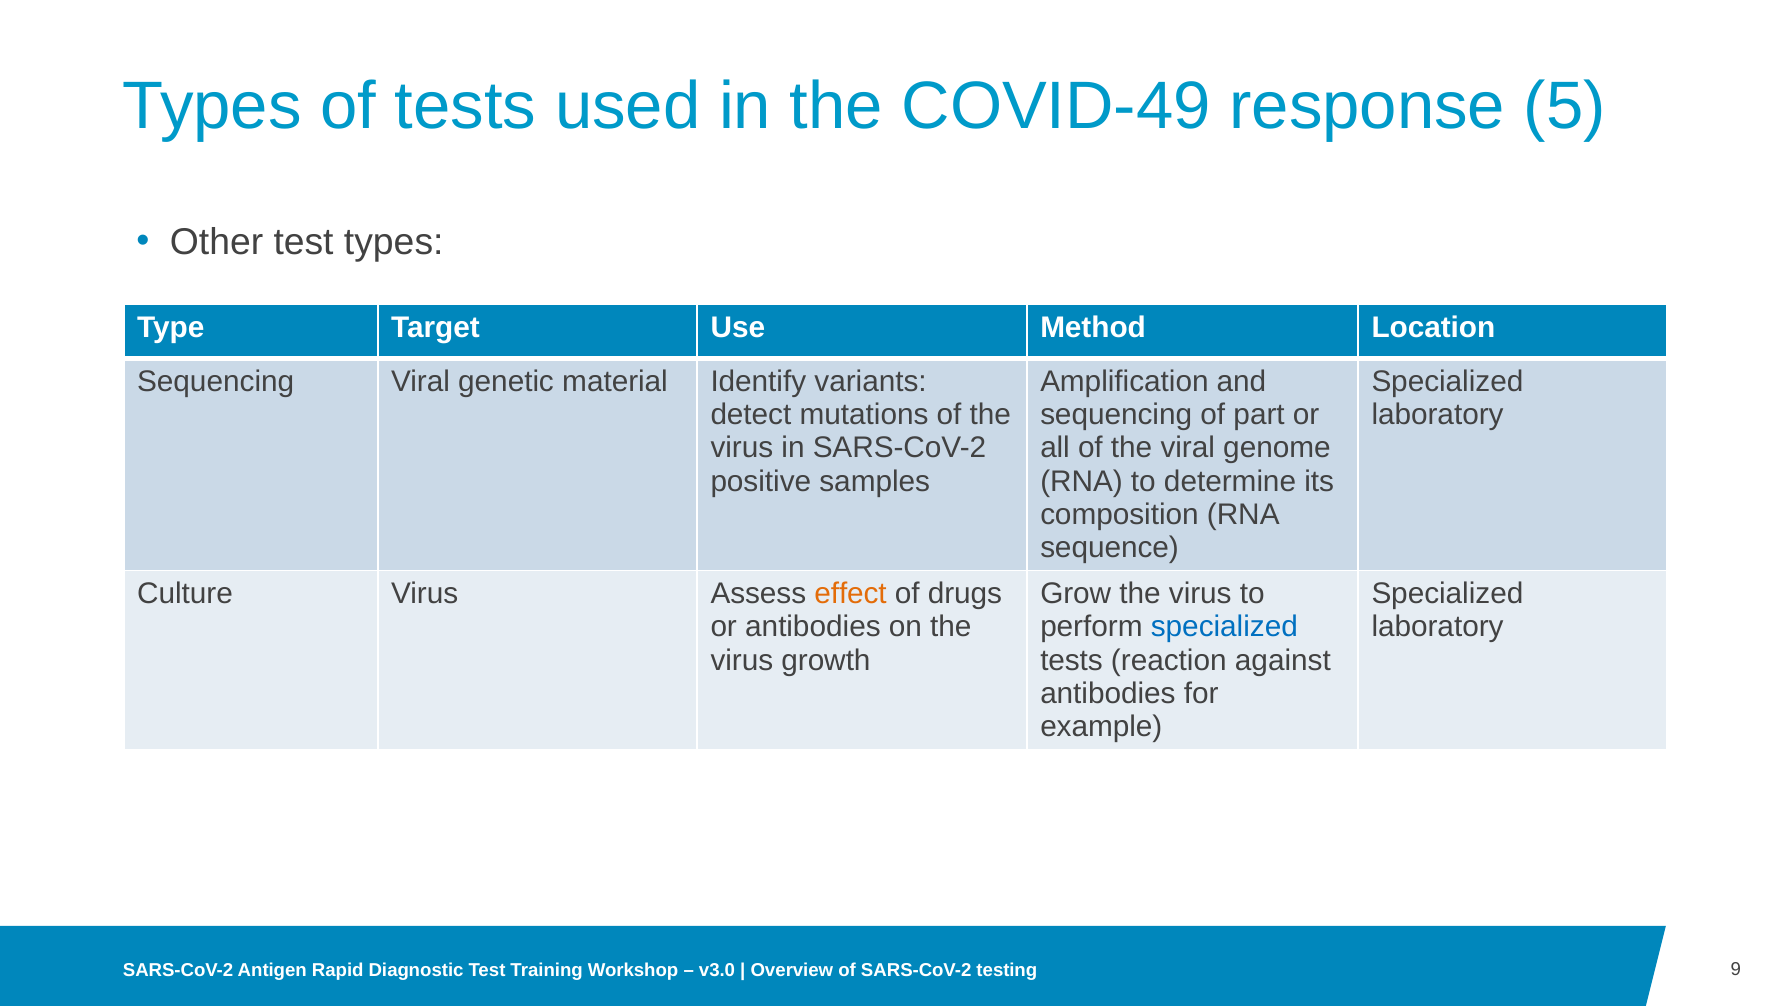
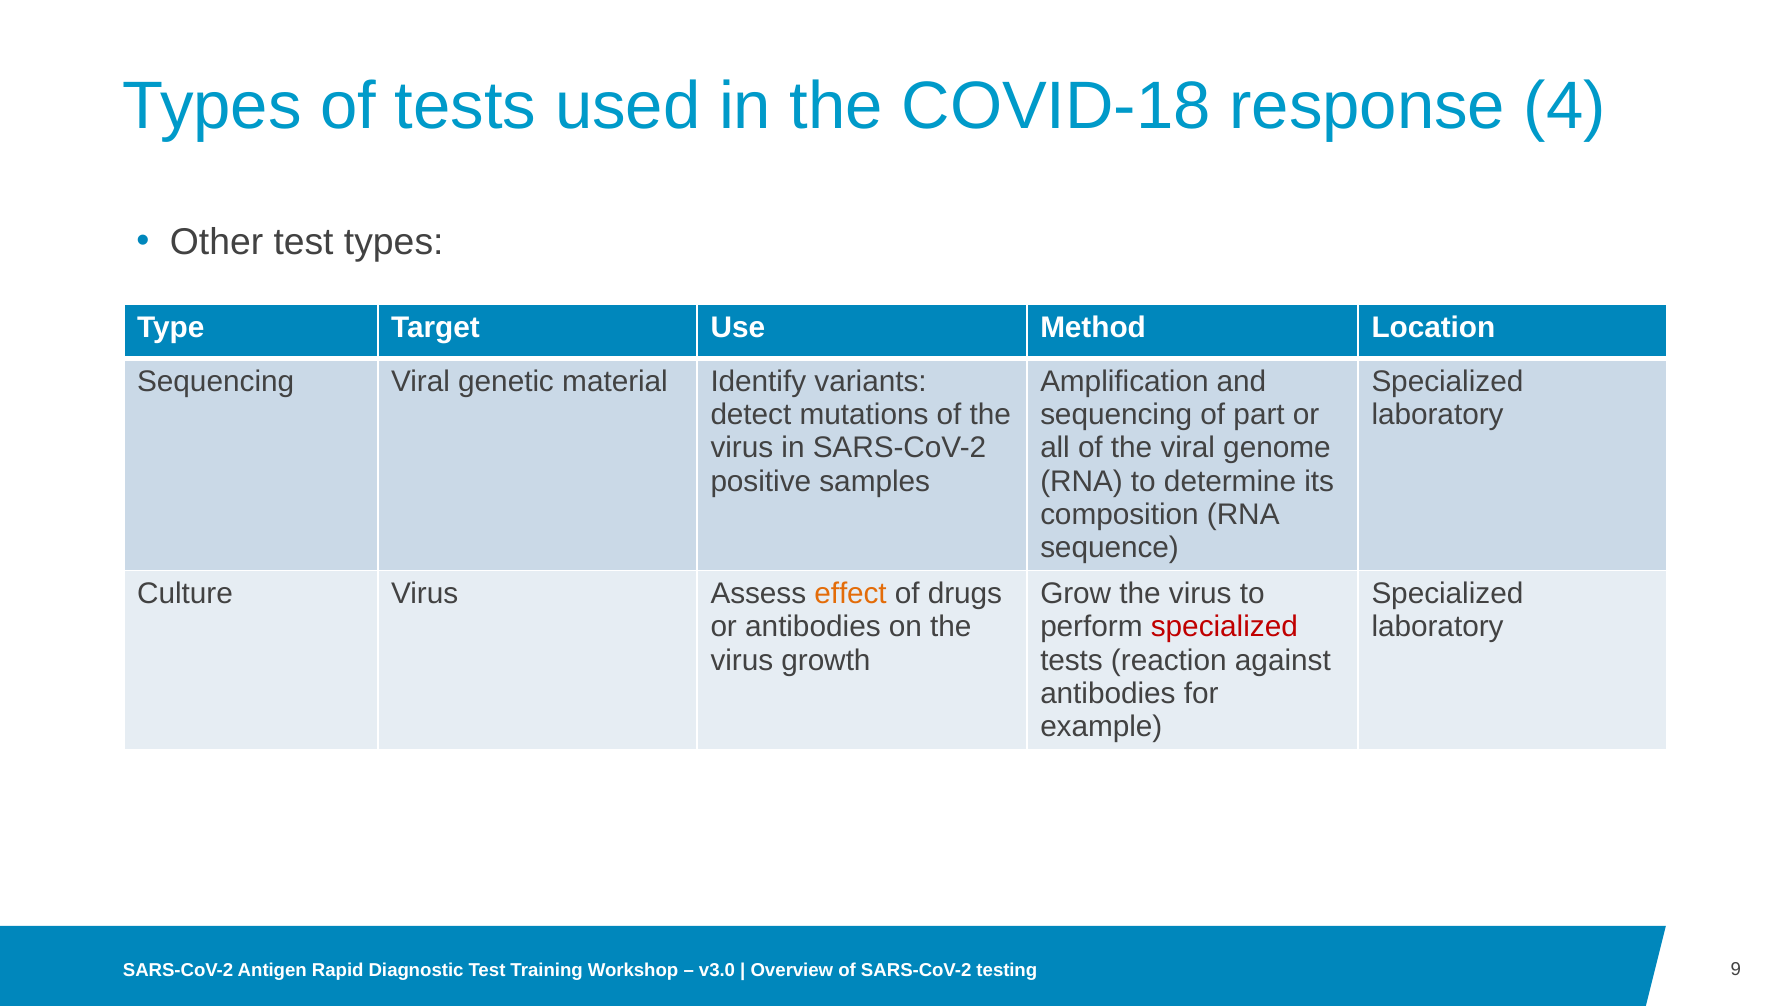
COVID-49: COVID-49 -> COVID-18
5: 5 -> 4
specialized at (1224, 627) colour: blue -> red
